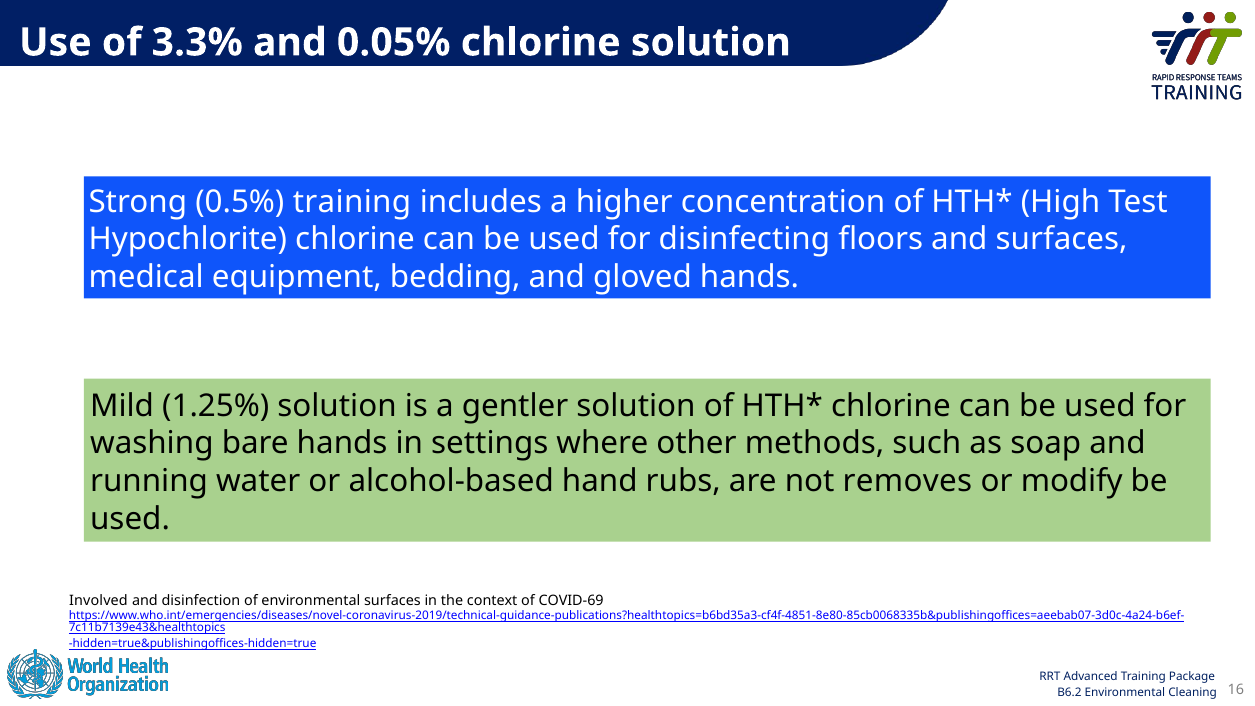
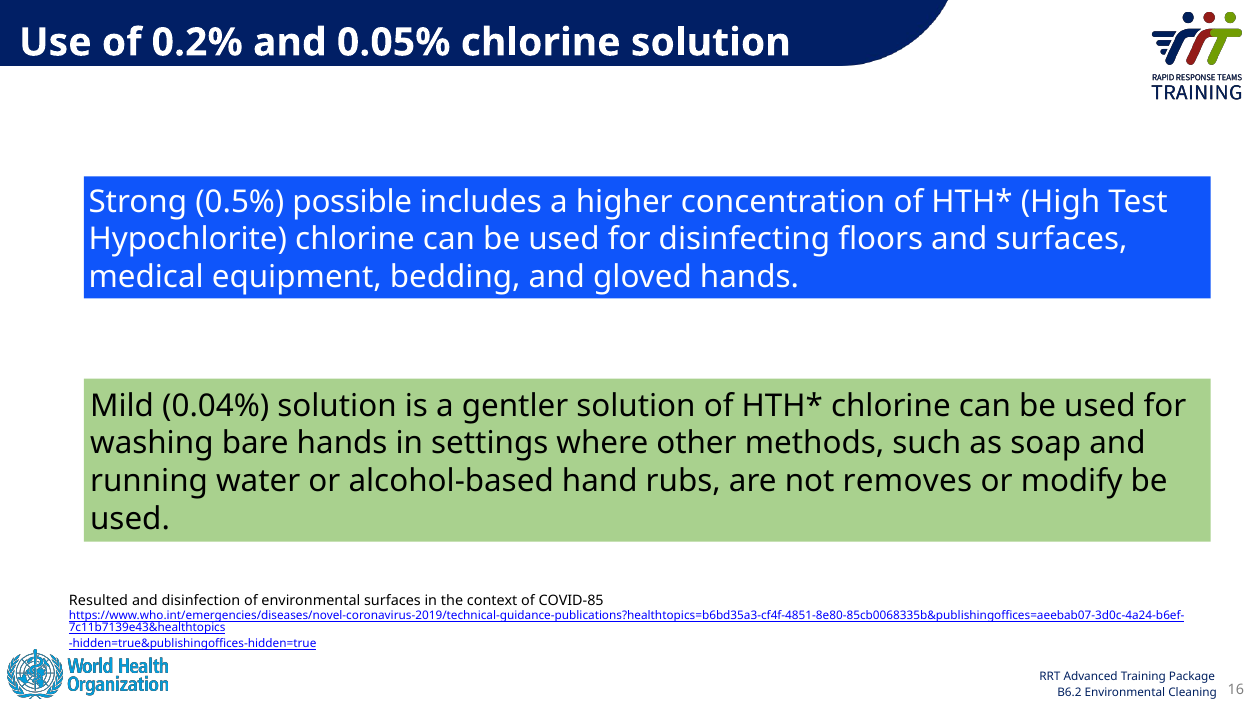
3.3%: 3.3% -> 0.2%
0.5% training: training -> possible
1.25%: 1.25% -> 0.04%
Involved: Involved -> Resulted
COVID-69: COVID-69 -> COVID-85
